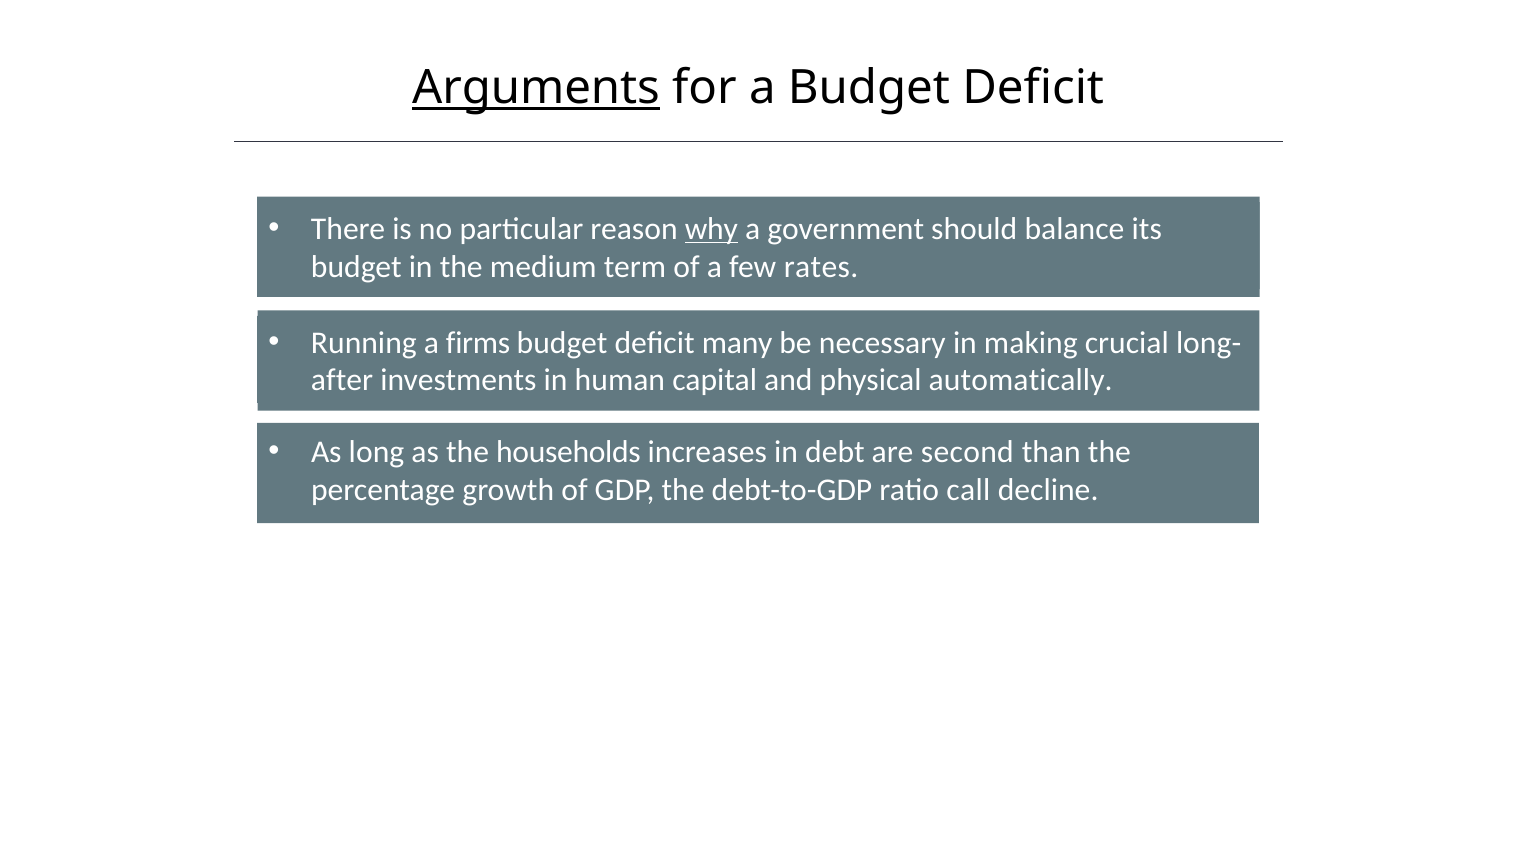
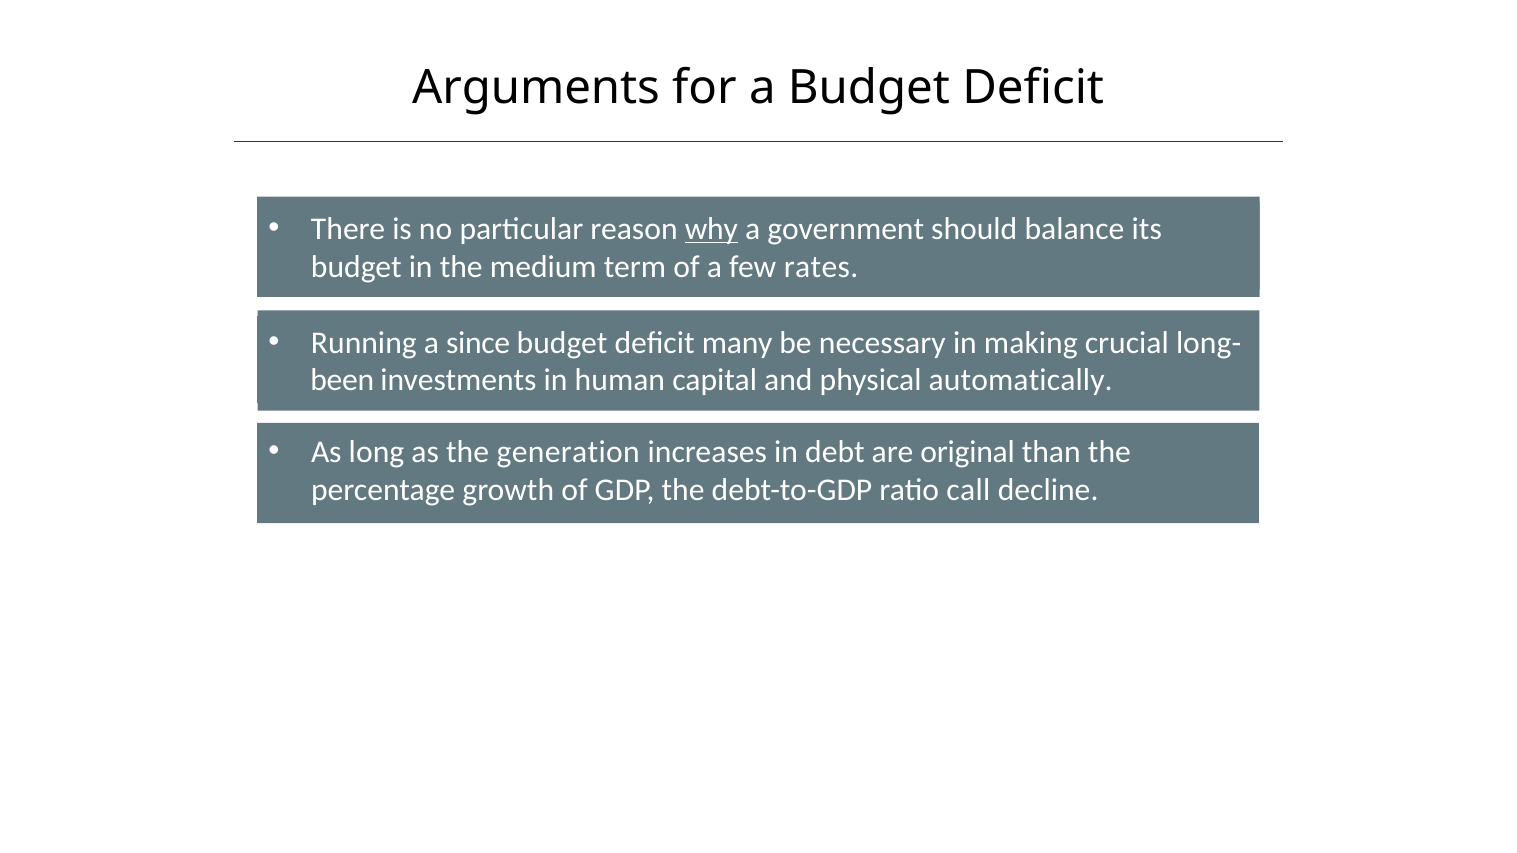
Arguments underline: present -> none
firms: firms -> since
after: after -> been
households: households -> generation
second: second -> original
